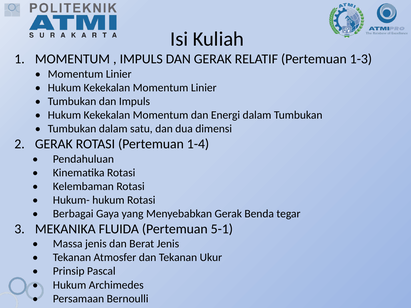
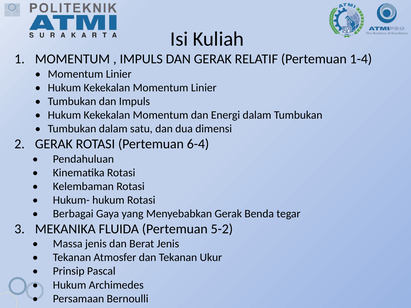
1-3: 1-3 -> 1-4
1-4: 1-4 -> 6-4
5-1: 5-1 -> 5-2
